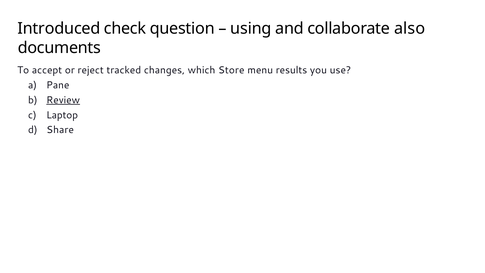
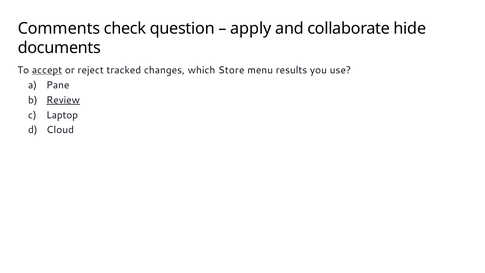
Introduced: Introduced -> Comments
using: using -> apply
also: also -> hide
accept underline: none -> present
Share: Share -> Cloud
